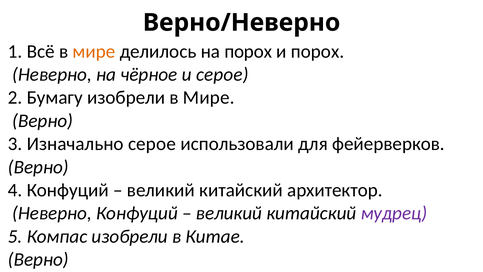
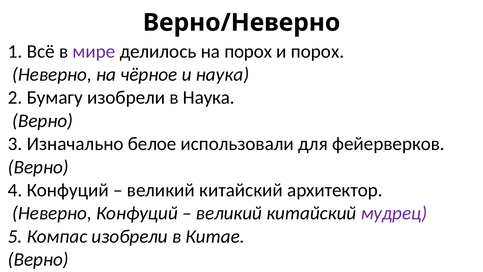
мире at (94, 51) colour: orange -> purple
и серое: серое -> наука
изобрели в Мире: Мире -> Наука
Изначально серое: серое -> белое
